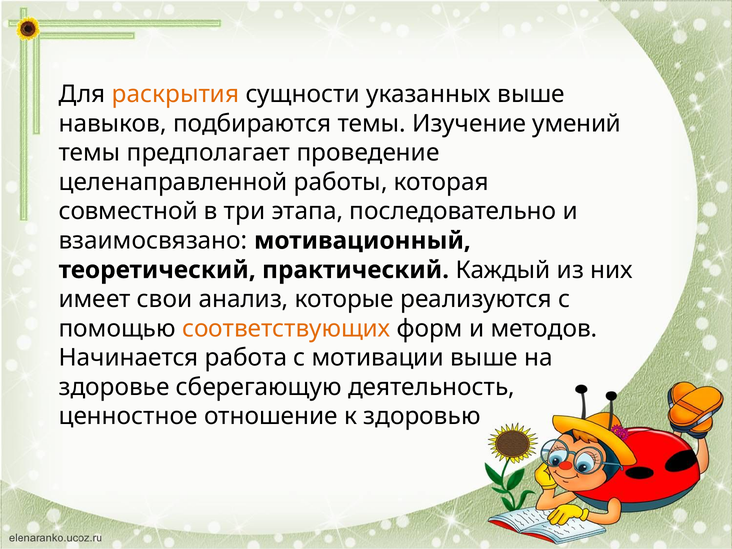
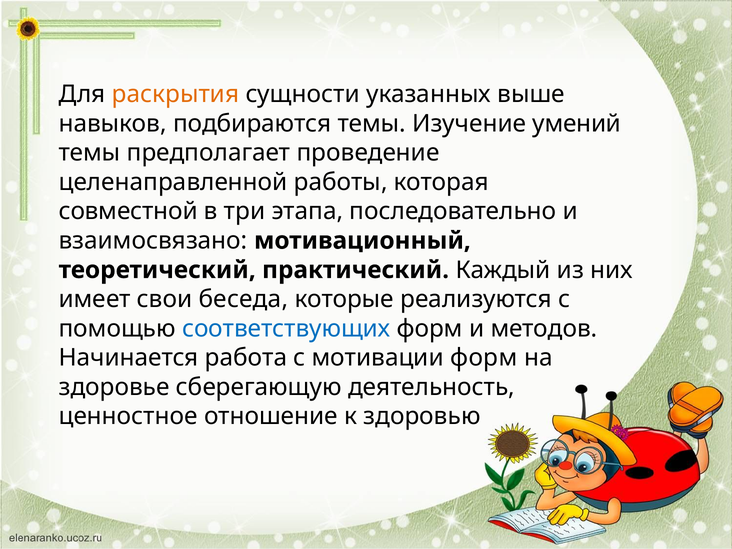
анализ: анализ -> беседа
соответствующих colour: orange -> blue
мотивации выше: выше -> форм
